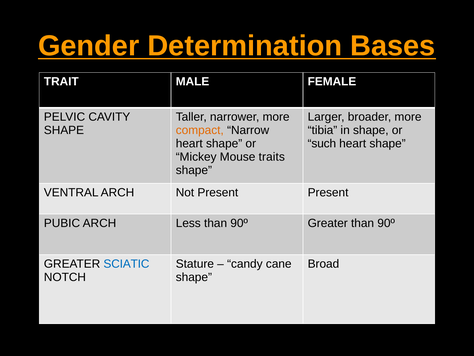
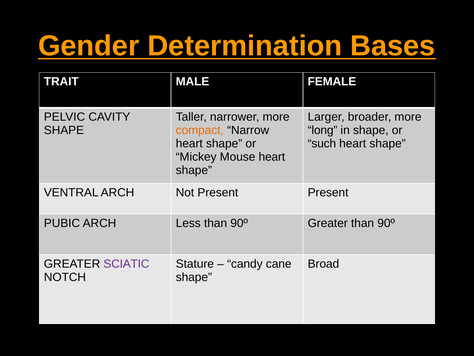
tibia: tibia -> long
Mouse traits: traits -> heart
SCIATIC colour: blue -> purple
